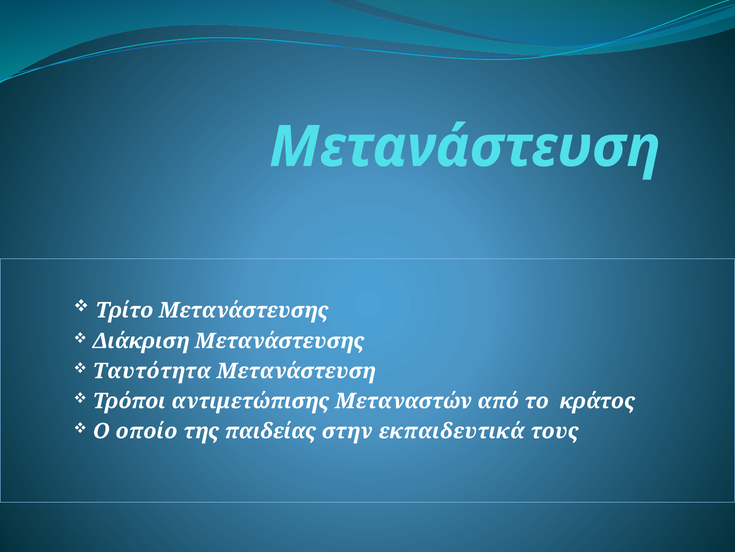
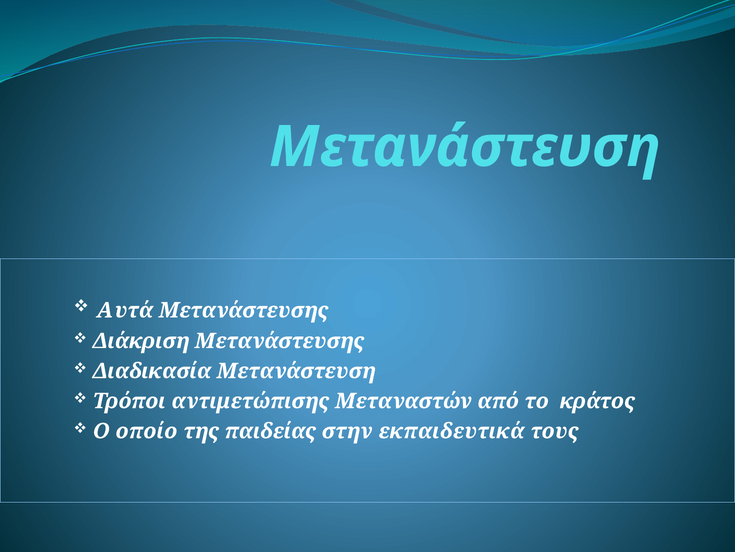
Τρίτο: Τρίτο -> Αυτά
Ταυτότητα: Ταυτότητα -> Διαδικασία
